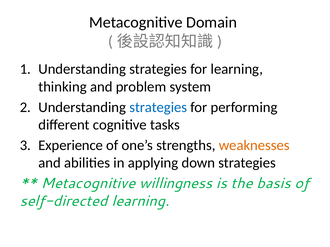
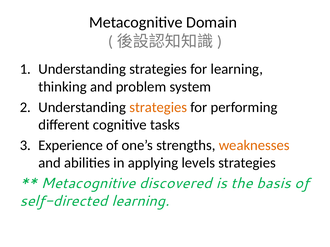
strategies at (158, 107) colour: blue -> orange
down: down -> levels
willingness: willingness -> discovered
